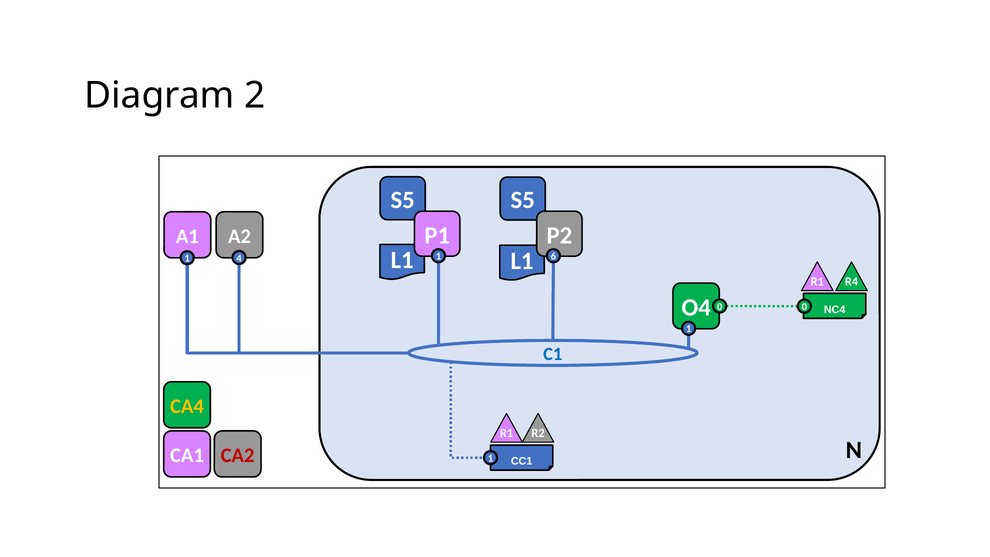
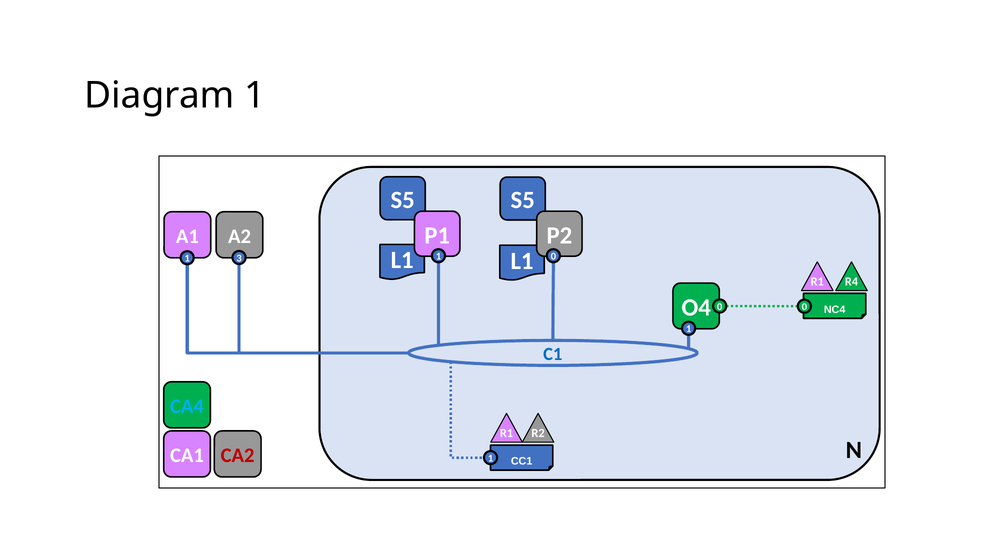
Diagram 2: 2 -> 1
1 6: 6 -> 0
4: 4 -> 3
CA4 colour: yellow -> light blue
